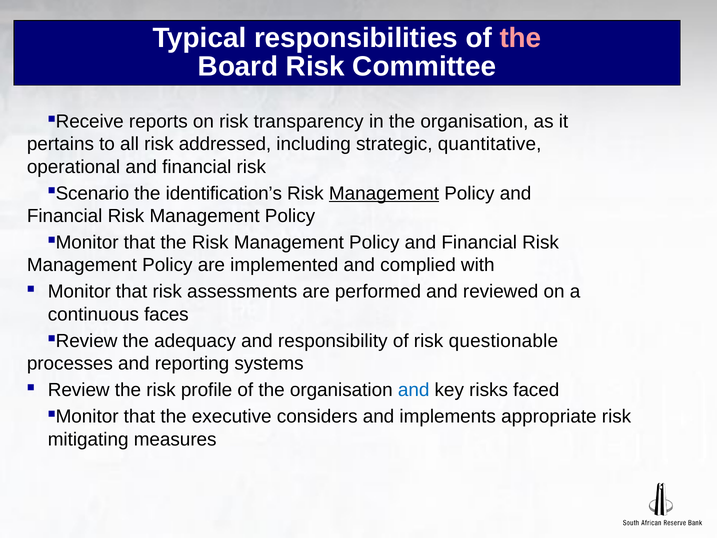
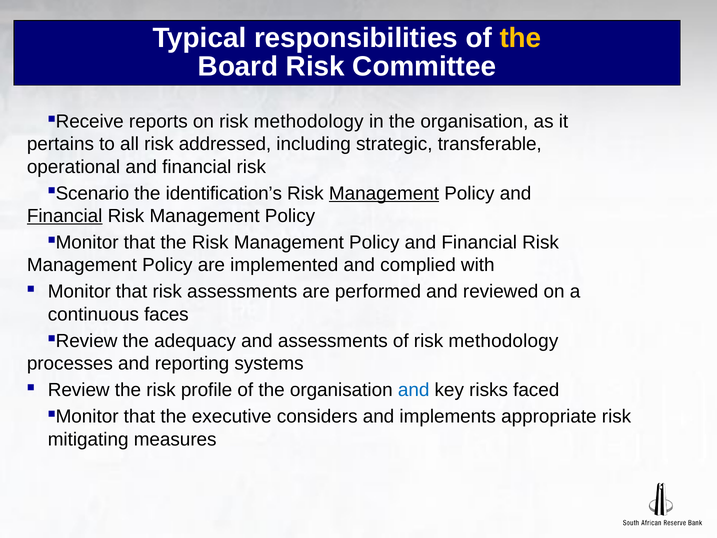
the at (520, 38) colour: pink -> yellow
on risk transparency: transparency -> methodology
quantitative: quantitative -> transferable
Financial at (65, 216) underline: none -> present
and responsibility: responsibility -> assessments
of risk questionable: questionable -> methodology
